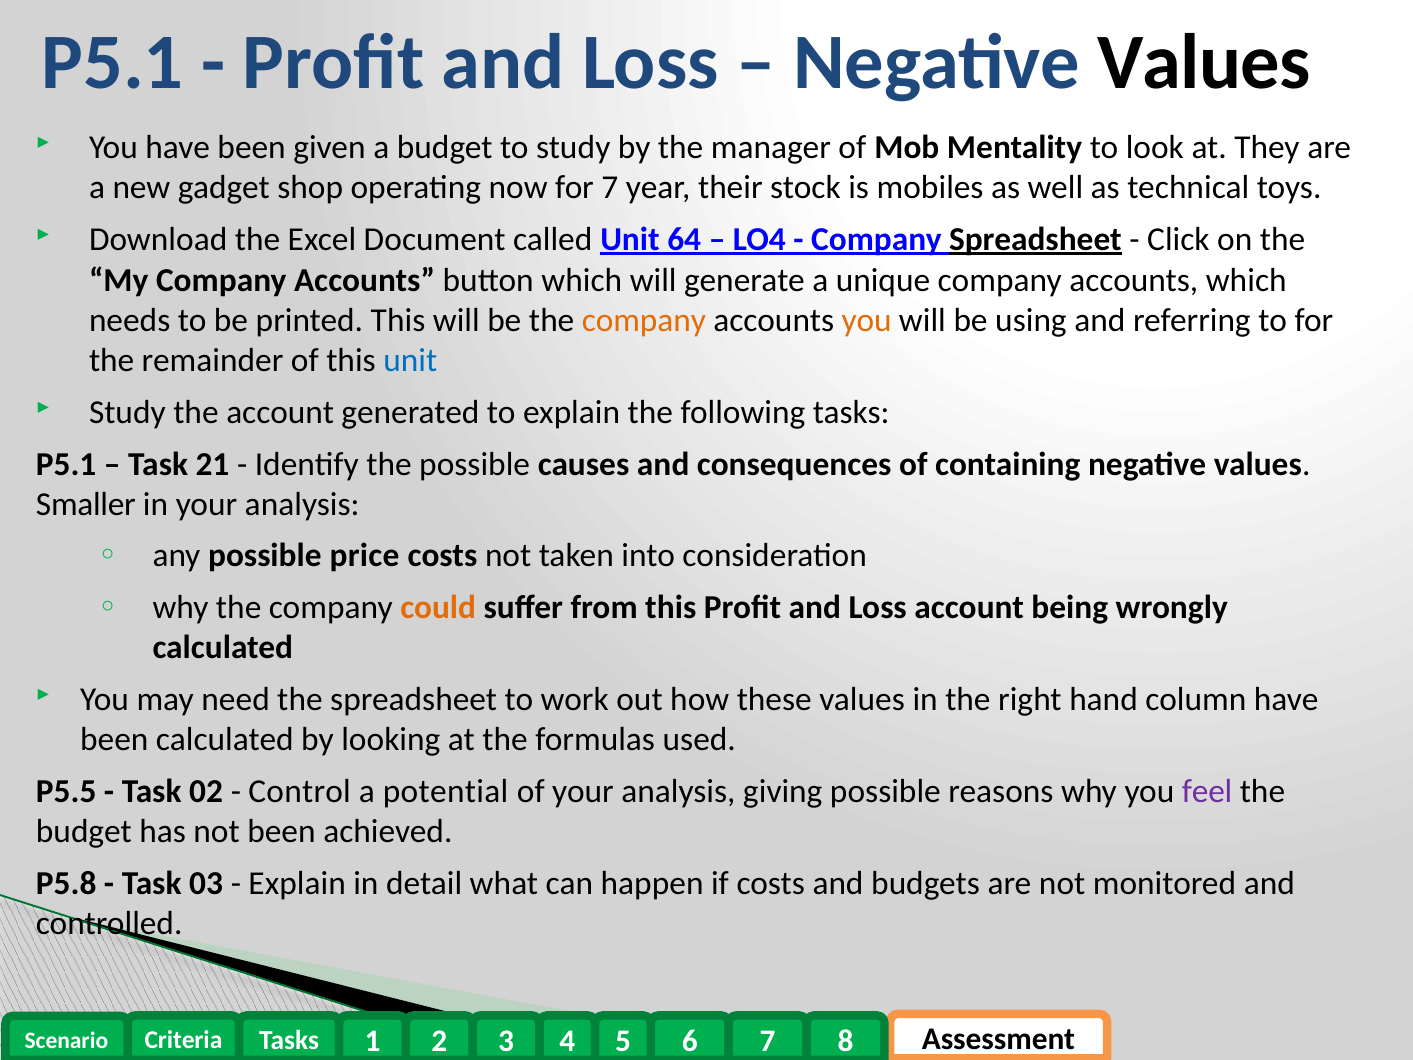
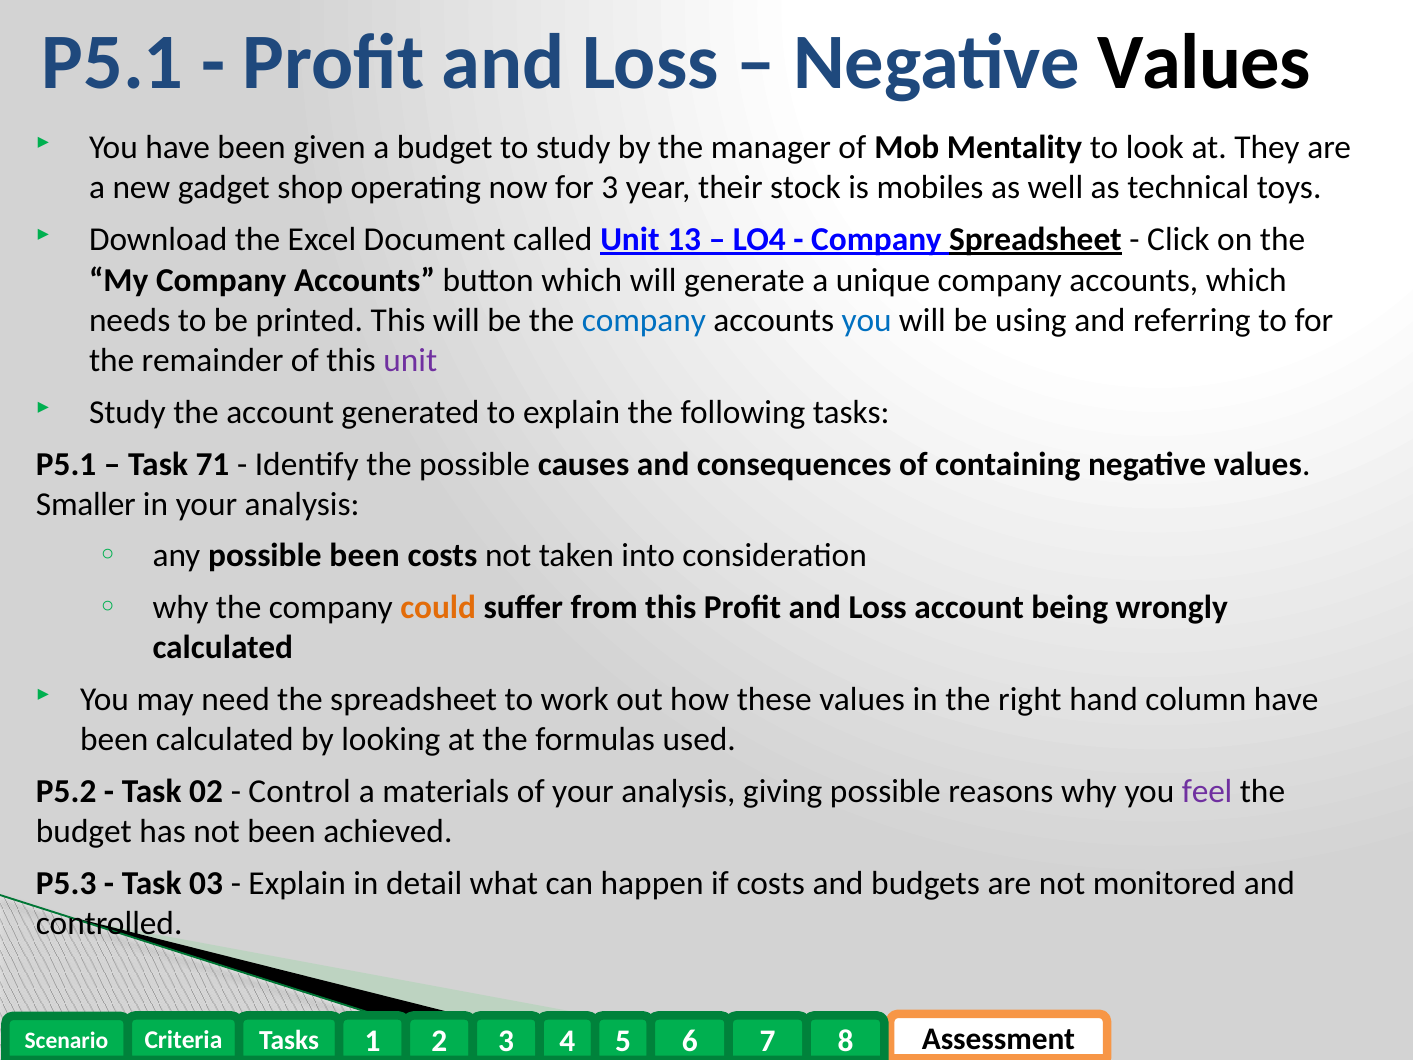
for 7: 7 -> 3
64: 64 -> 13
company at (644, 320) colour: orange -> blue
you at (867, 320) colour: orange -> blue
unit at (410, 360) colour: blue -> purple
21: 21 -> 71
possible price: price -> been
P5.5: P5.5 -> P5.2
potential: potential -> materials
P5.8: P5.8 -> P5.3
